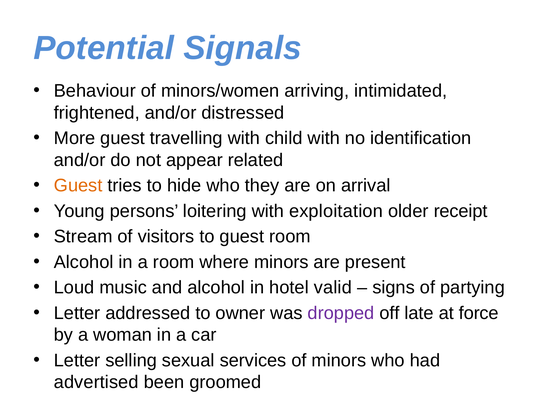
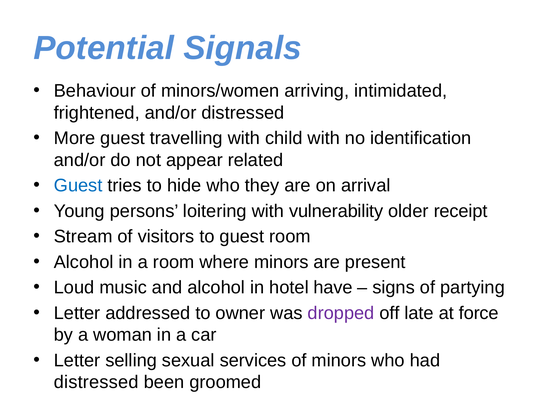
Guest at (78, 185) colour: orange -> blue
exploitation: exploitation -> vulnerability
valid: valid -> have
advertised at (96, 382): advertised -> distressed
